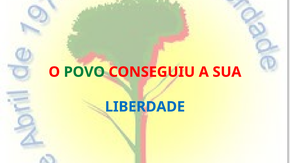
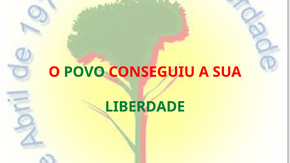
LIBERDADE colour: blue -> green
